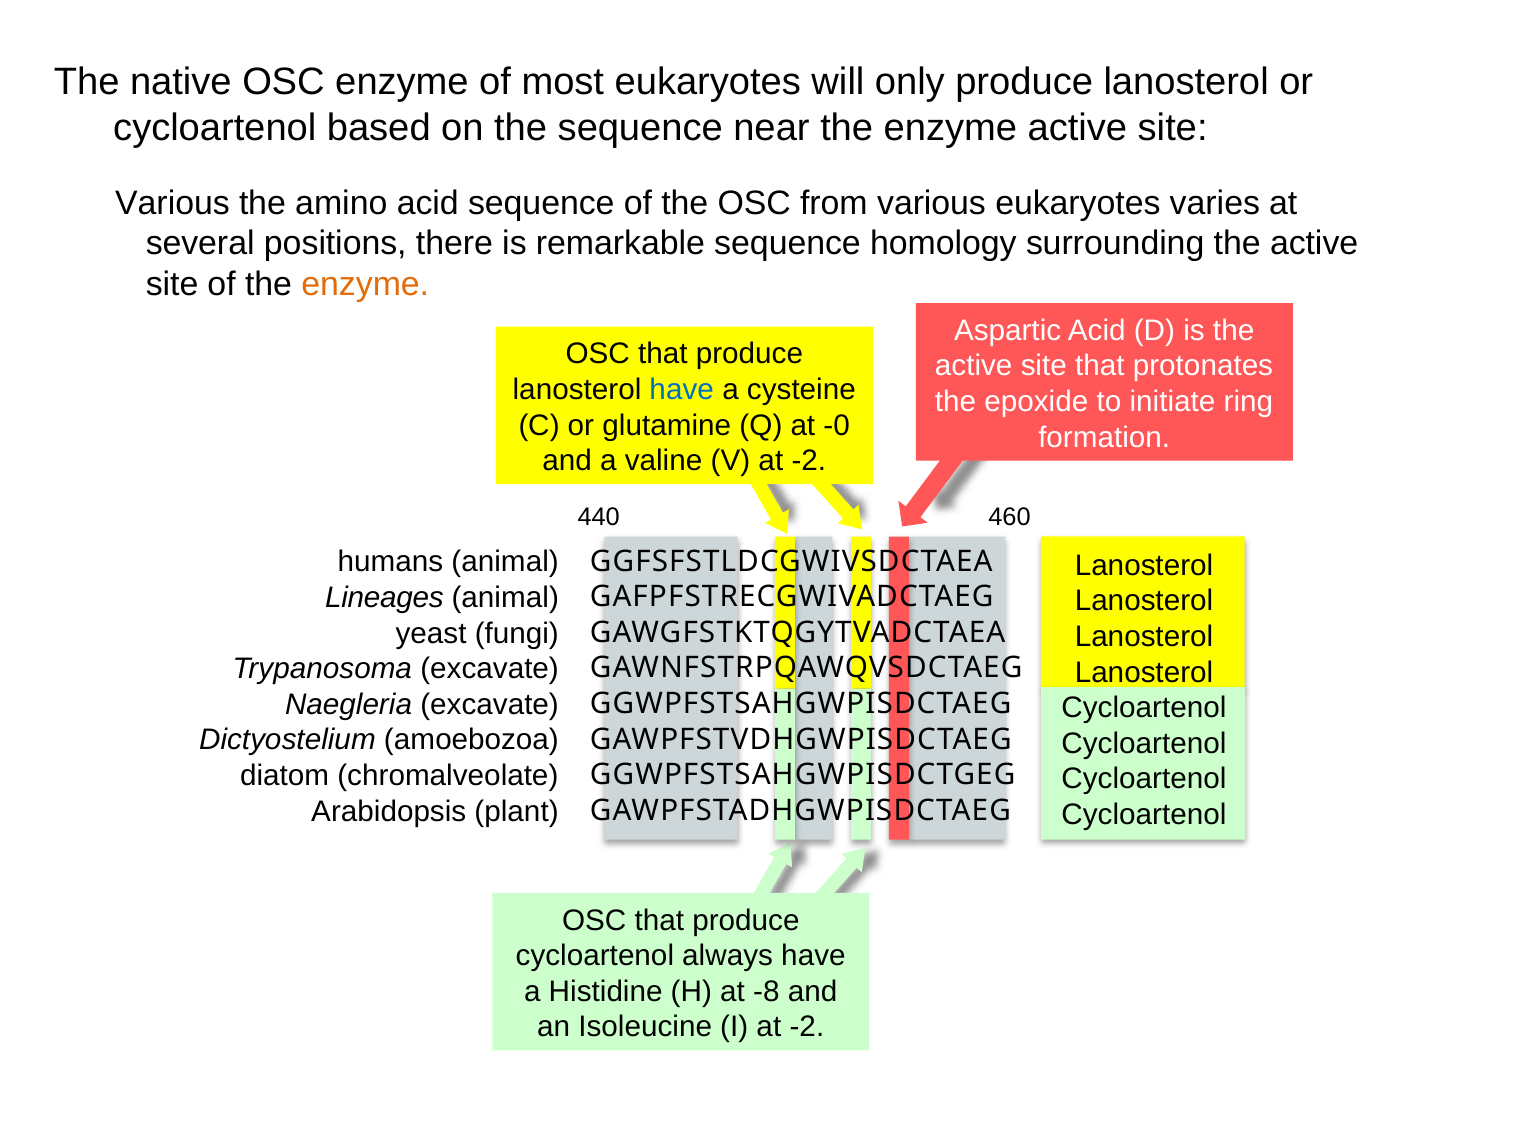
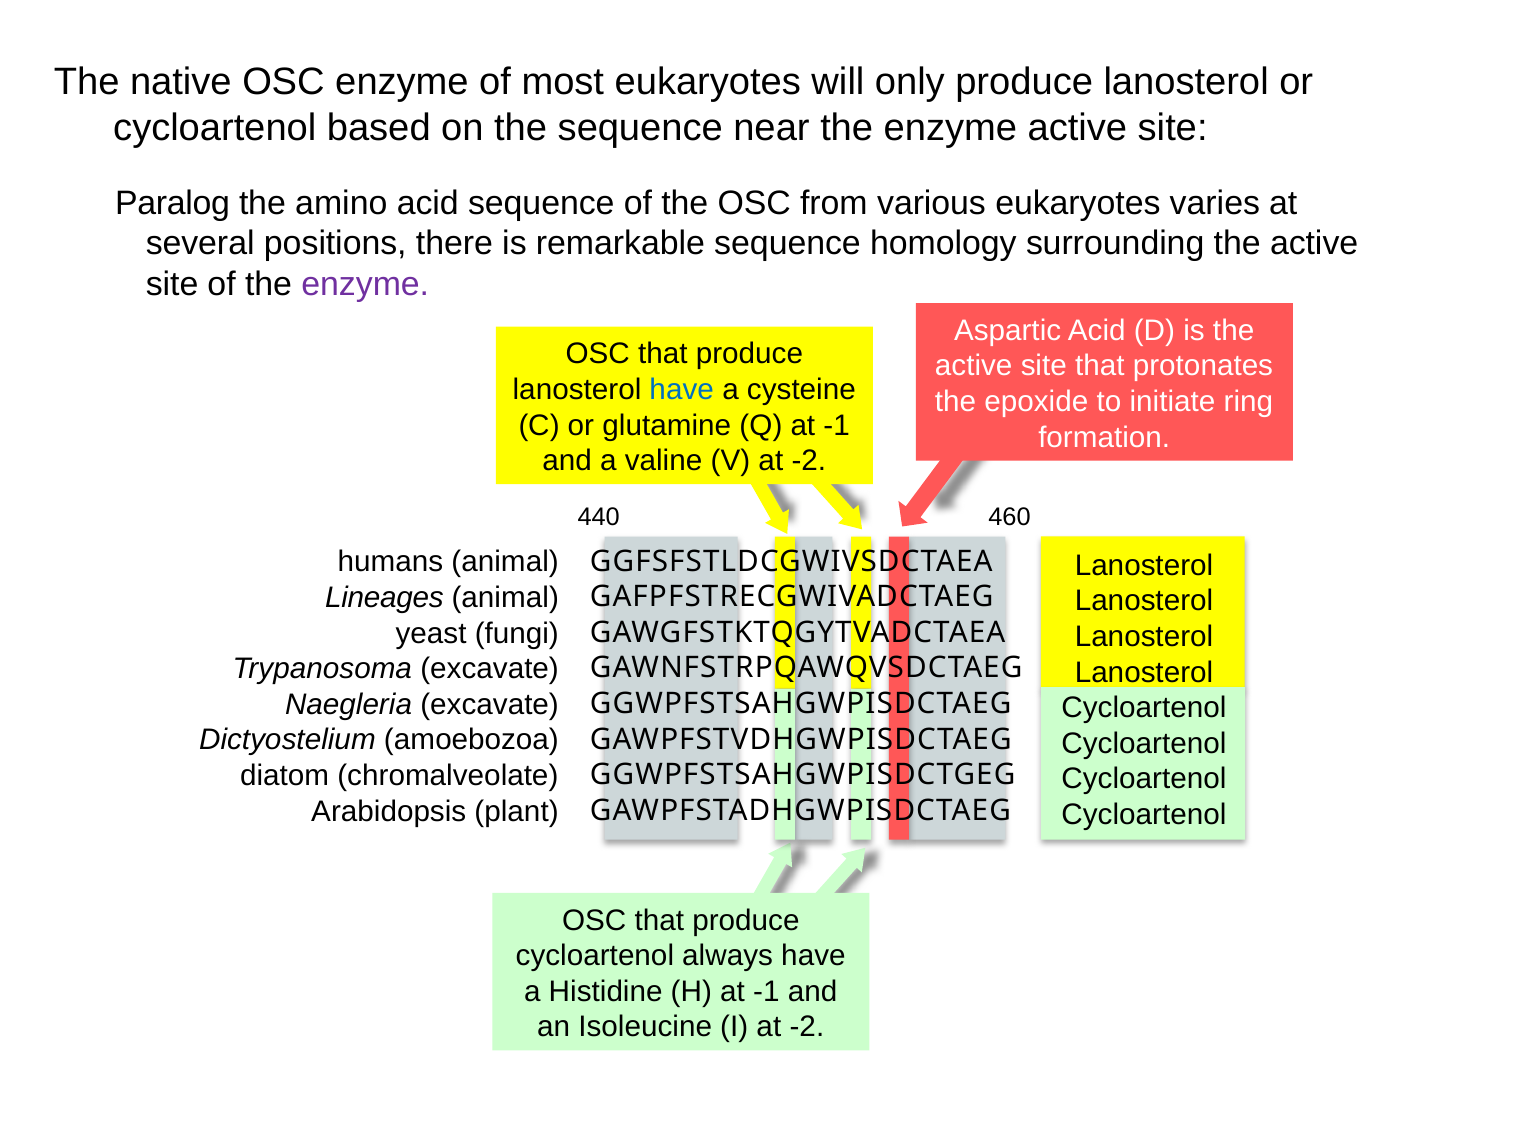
Various at (172, 203): Various -> Paralog
enzyme at (365, 284) colour: orange -> purple
Q at -0: -0 -> -1
H at -8: -8 -> -1
